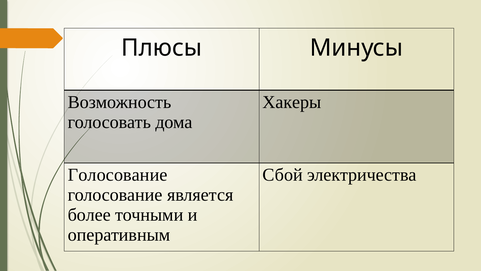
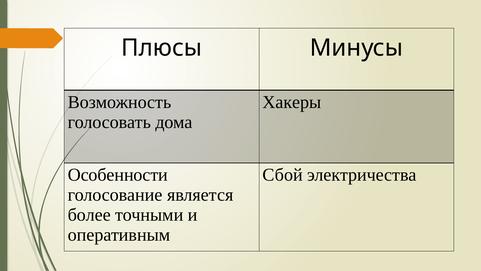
Голосование at (118, 175): Голосование -> Особенности
